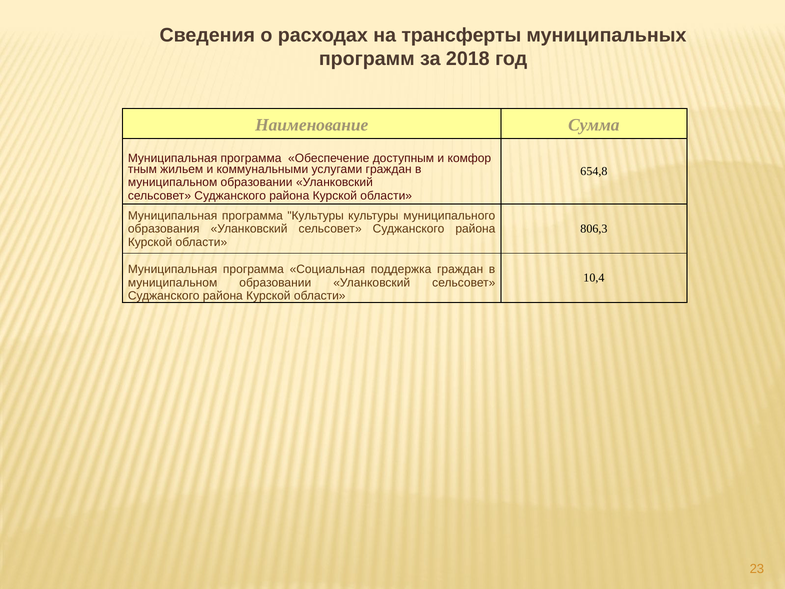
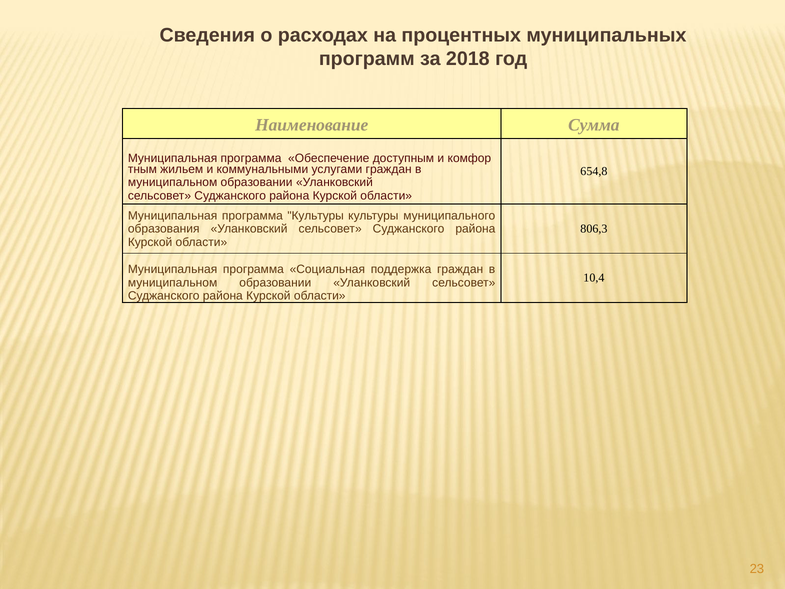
трансферты: трансферты -> процентных
